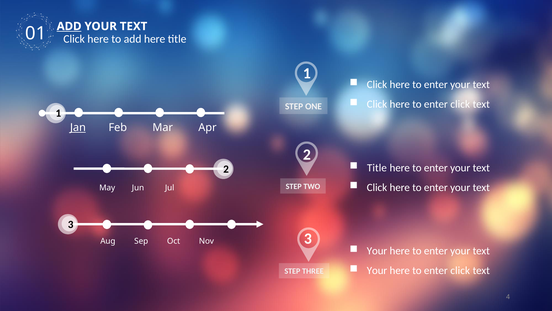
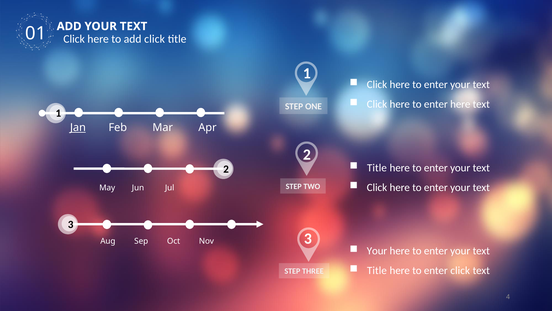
ADD at (69, 26) underline: present -> none
add here: here -> click
click at (460, 104): click -> here
Your at (377, 270): Your -> Title
